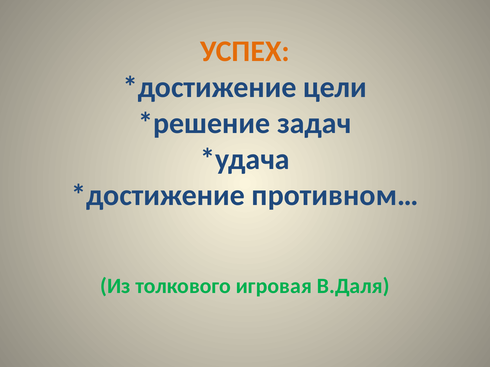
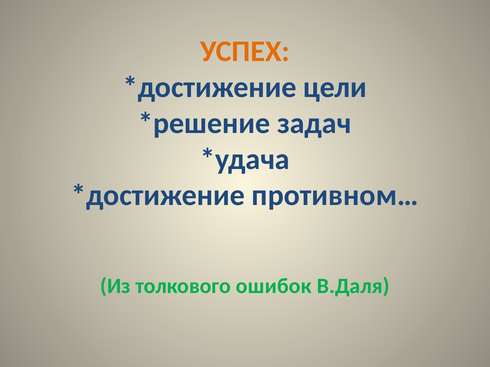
игровая: игровая -> ошибок
